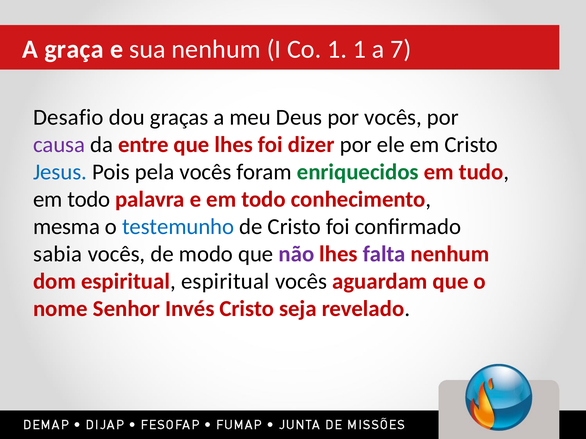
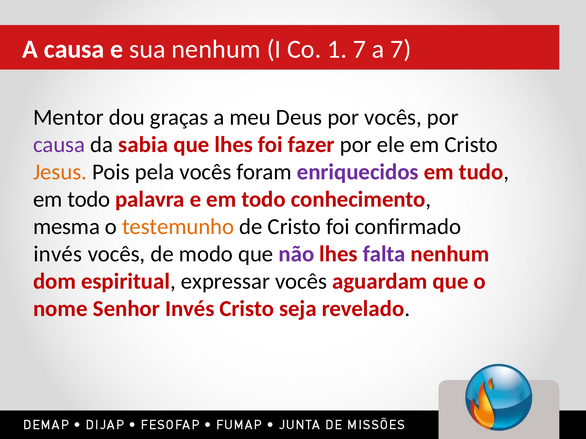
A graça: graça -> causa
1 1: 1 -> 7
Desafio: Desafio -> Mentor
entre: entre -> sabia
dizer: dizer -> fazer
Jesus colour: blue -> orange
enriquecidos colour: green -> purple
testemunho colour: blue -> orange
sabia at (58, 254): sabia -> invés
espiritual espiritual: espiritual -> expressar
